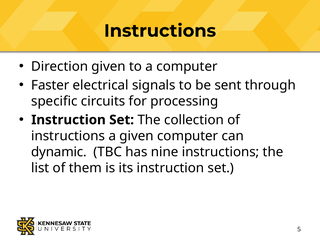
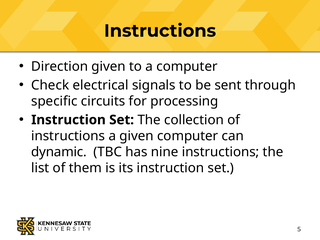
Faster: Faster -> Check
